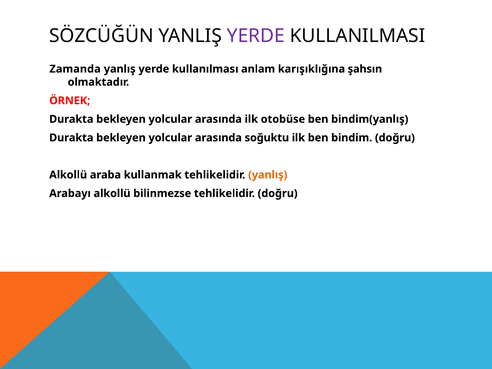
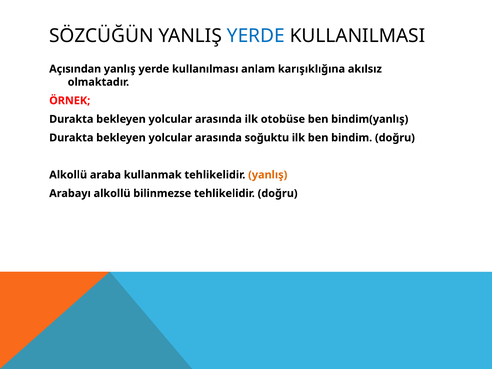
YERDE at (256, 36) colour: purple -> blue
Zamanda: Zamanda -> Açısından
şahsın: şahsın -> akılsız
